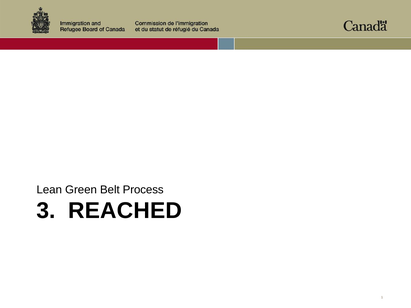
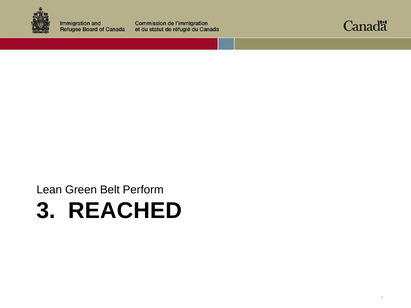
Process: Process -> Perform
